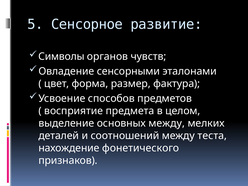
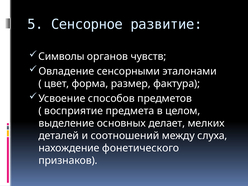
основных между: между -> делает
теста: теста -> слуха
